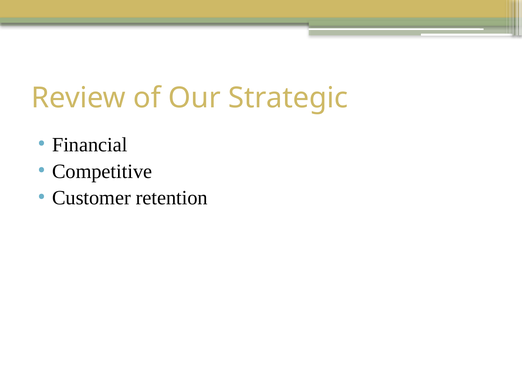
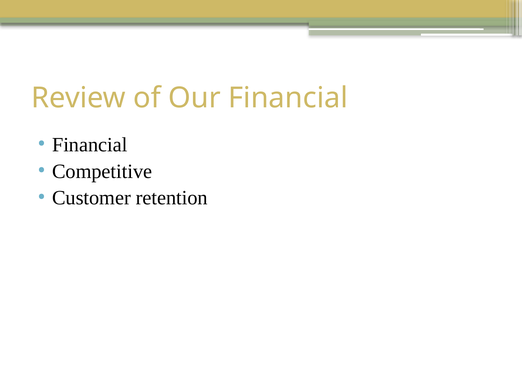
Our Strategic: Strategic -> Financial
